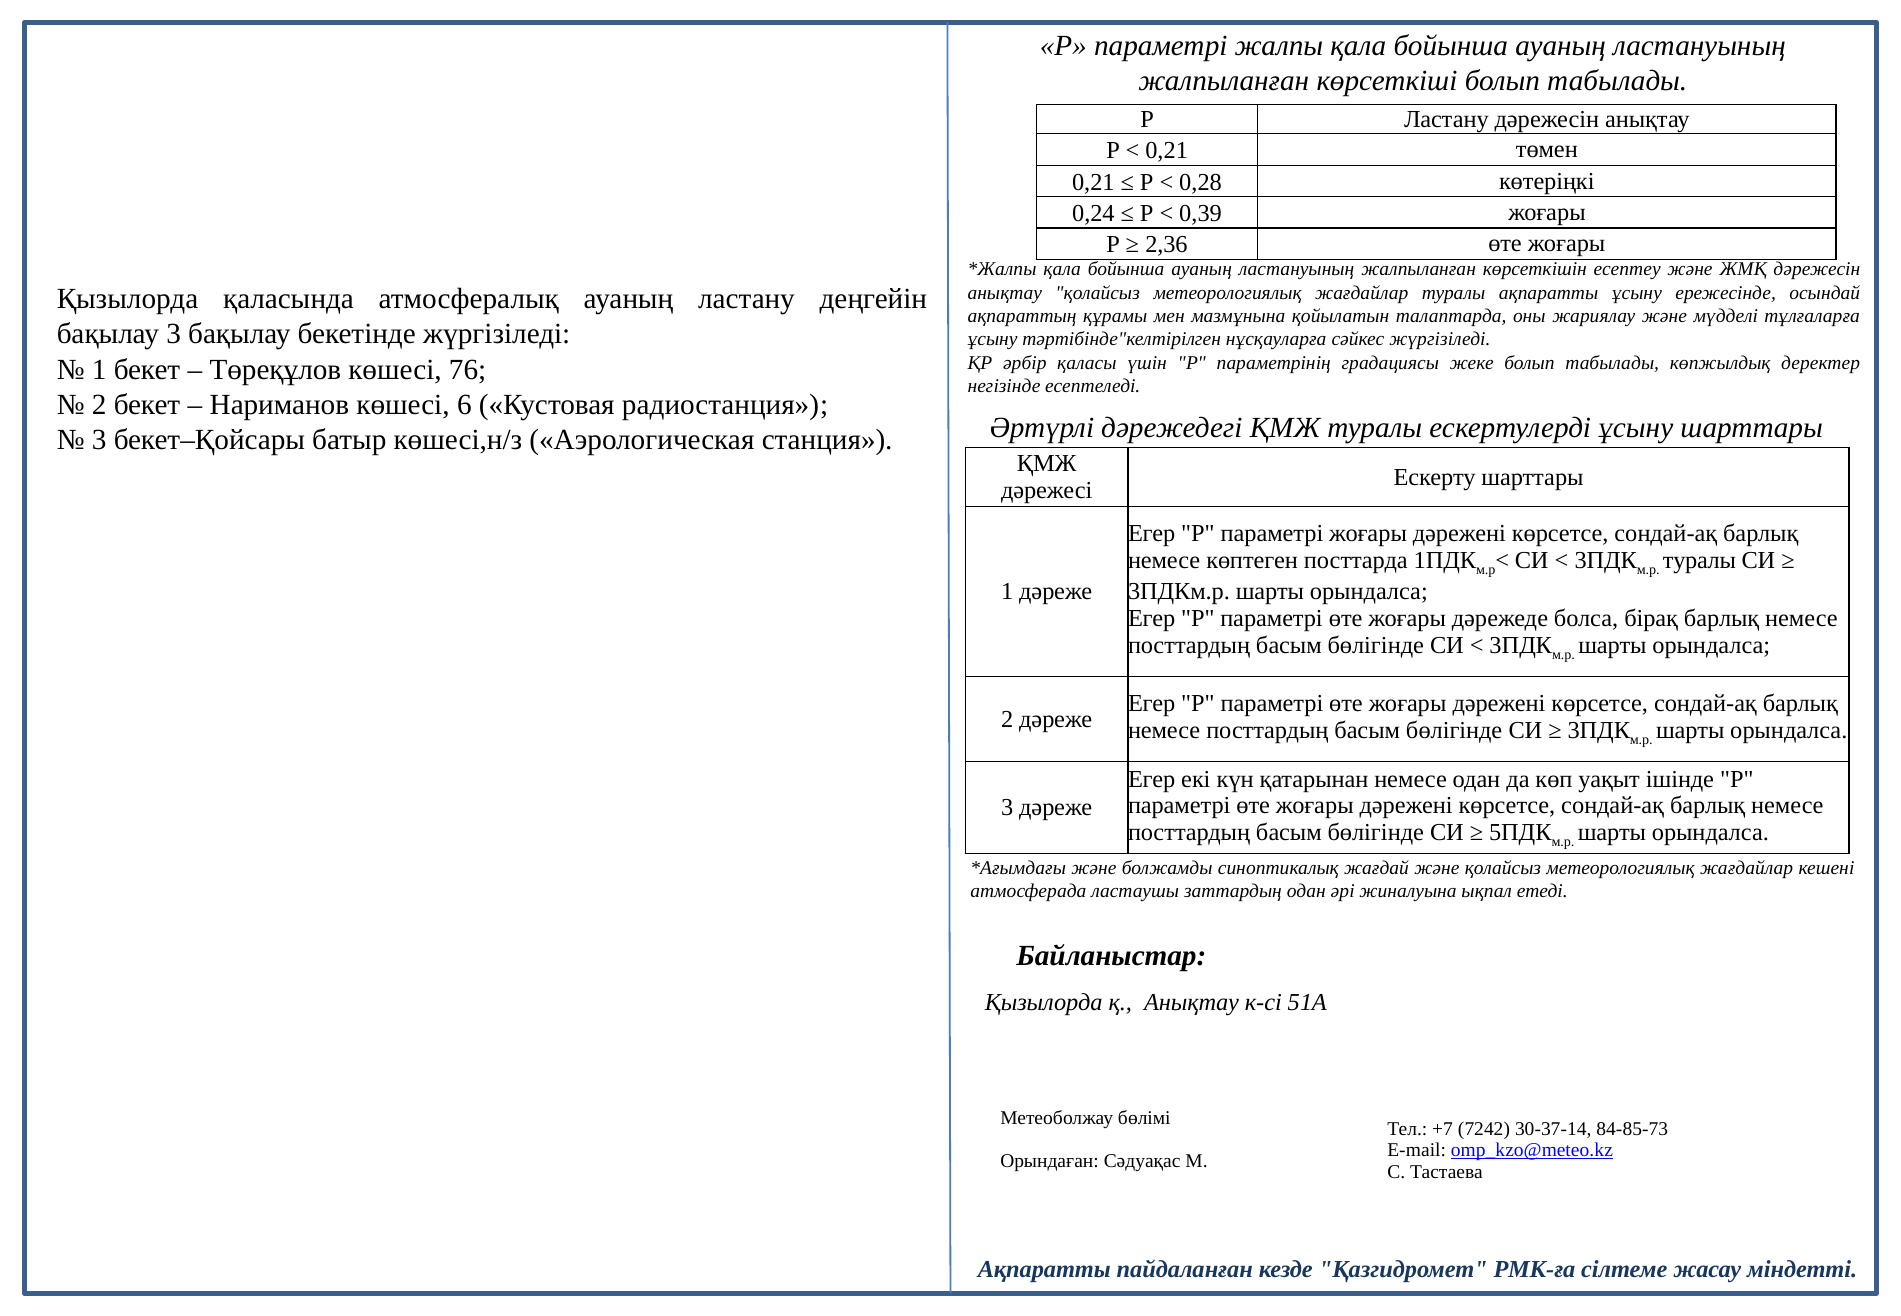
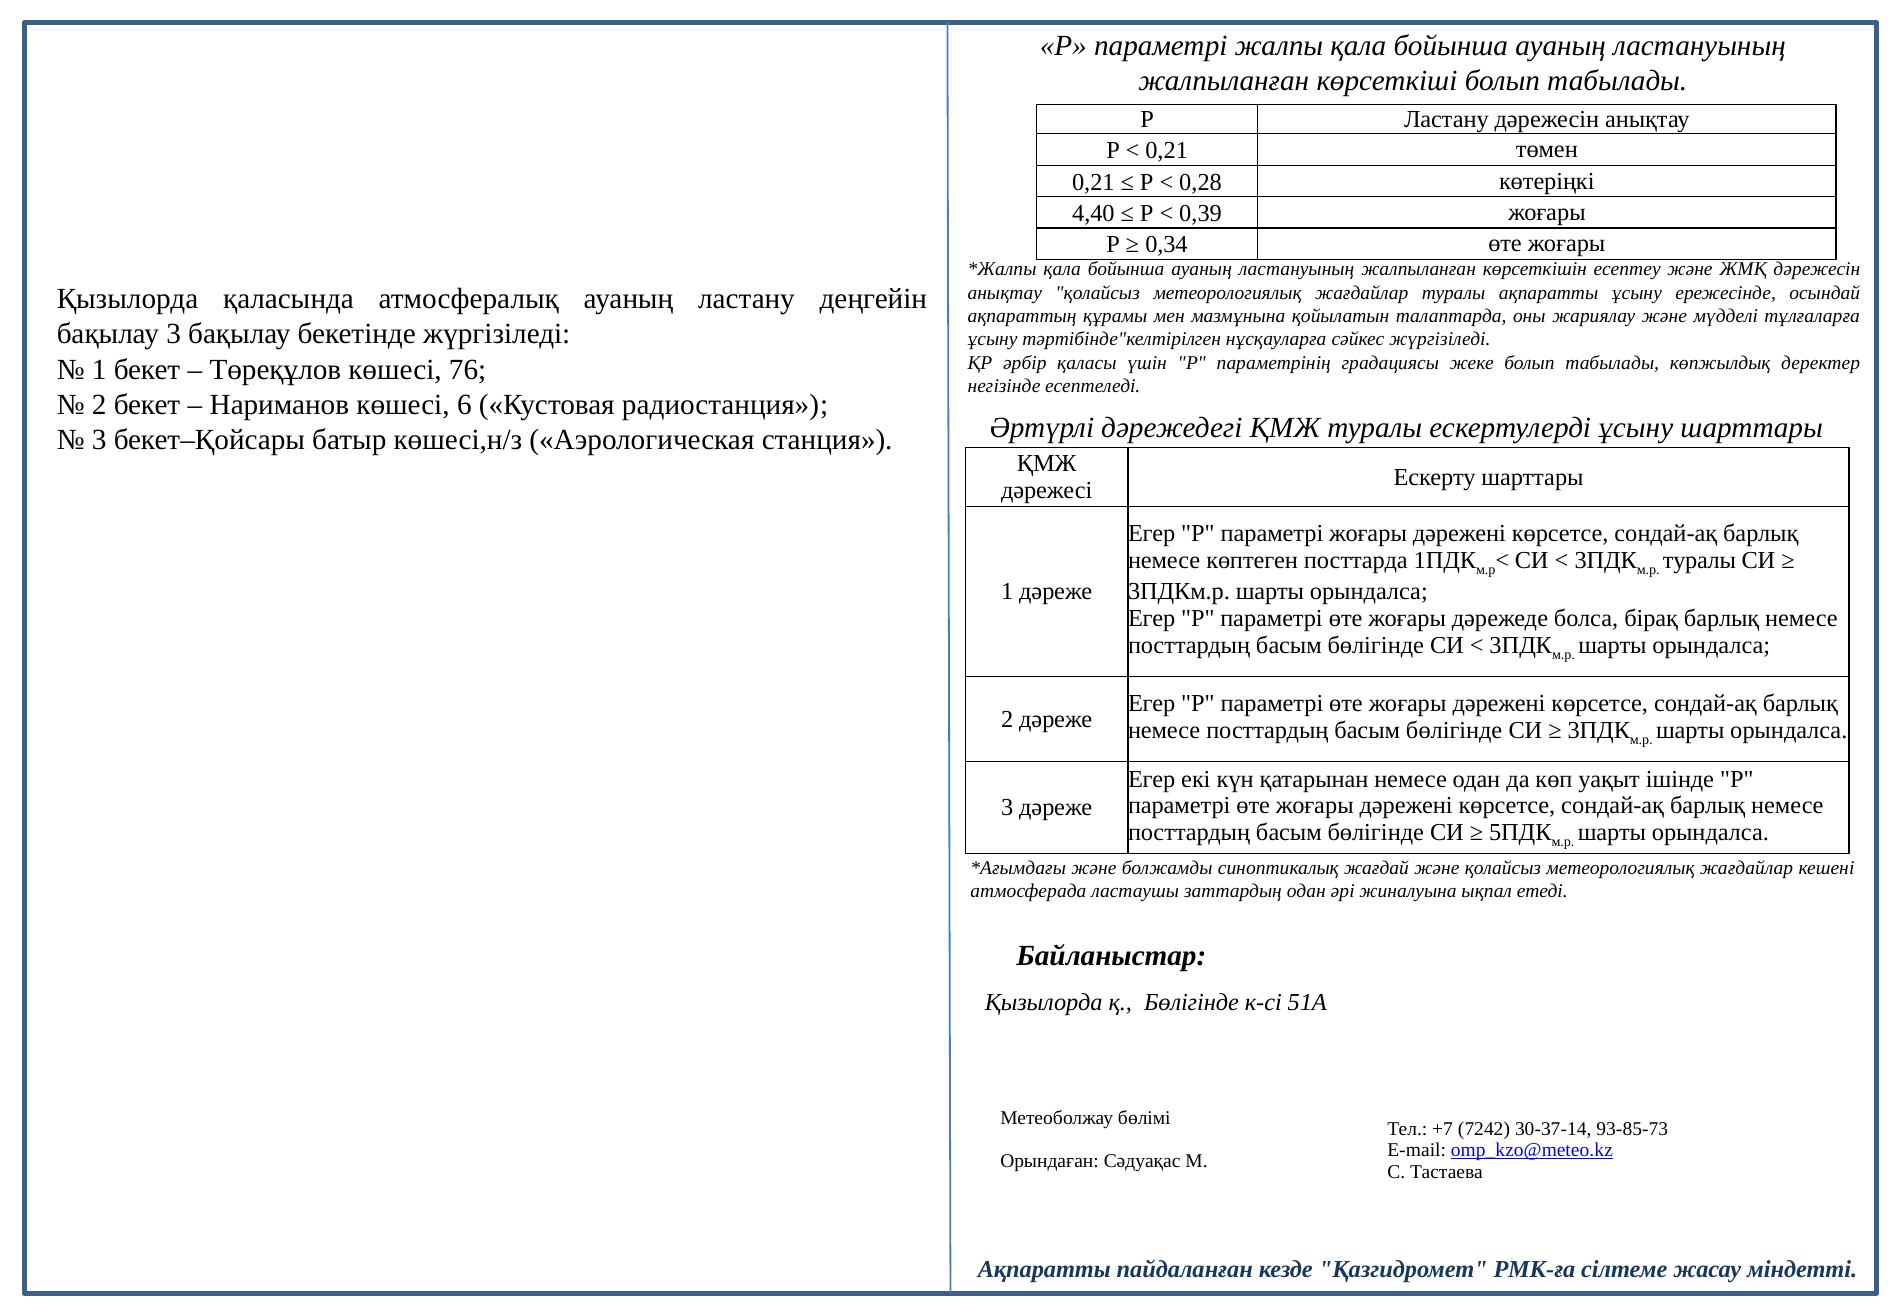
0,24: 0,24 -> 4,40
2,36: 2,36 -> 0,34
қ Анықтау: Анықтау -> Бөлігінде
84-85-73: 84-85-73 -> 93-85-73
